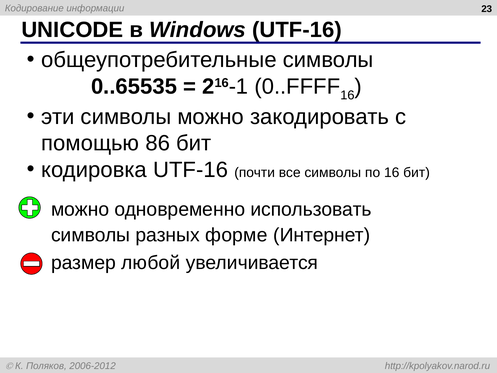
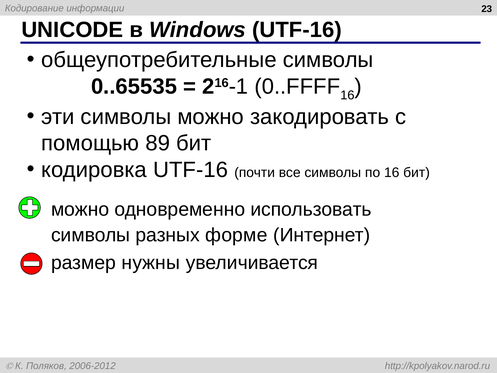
86: 86 -> 89
любой: любой -> нужны
